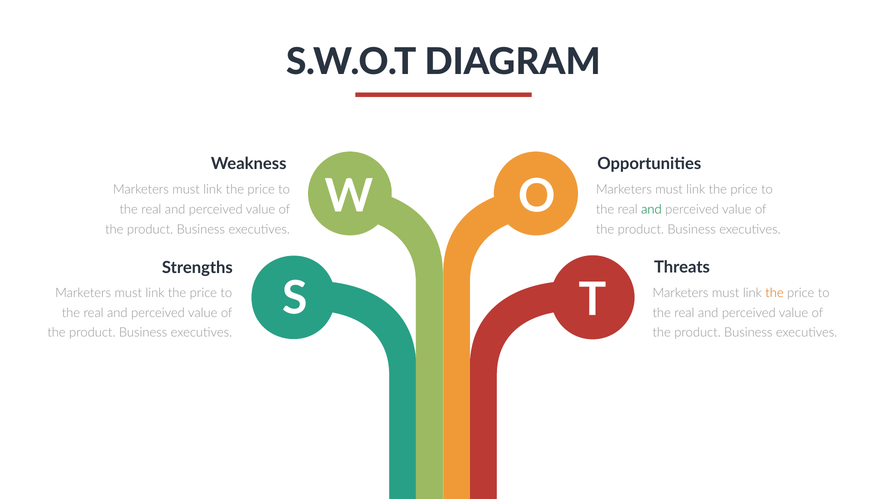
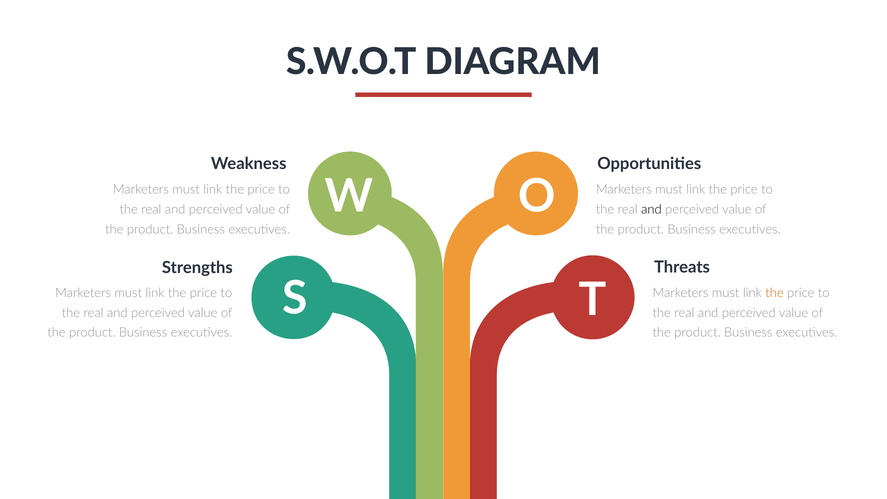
and at (651, 210) colour: green -> black
